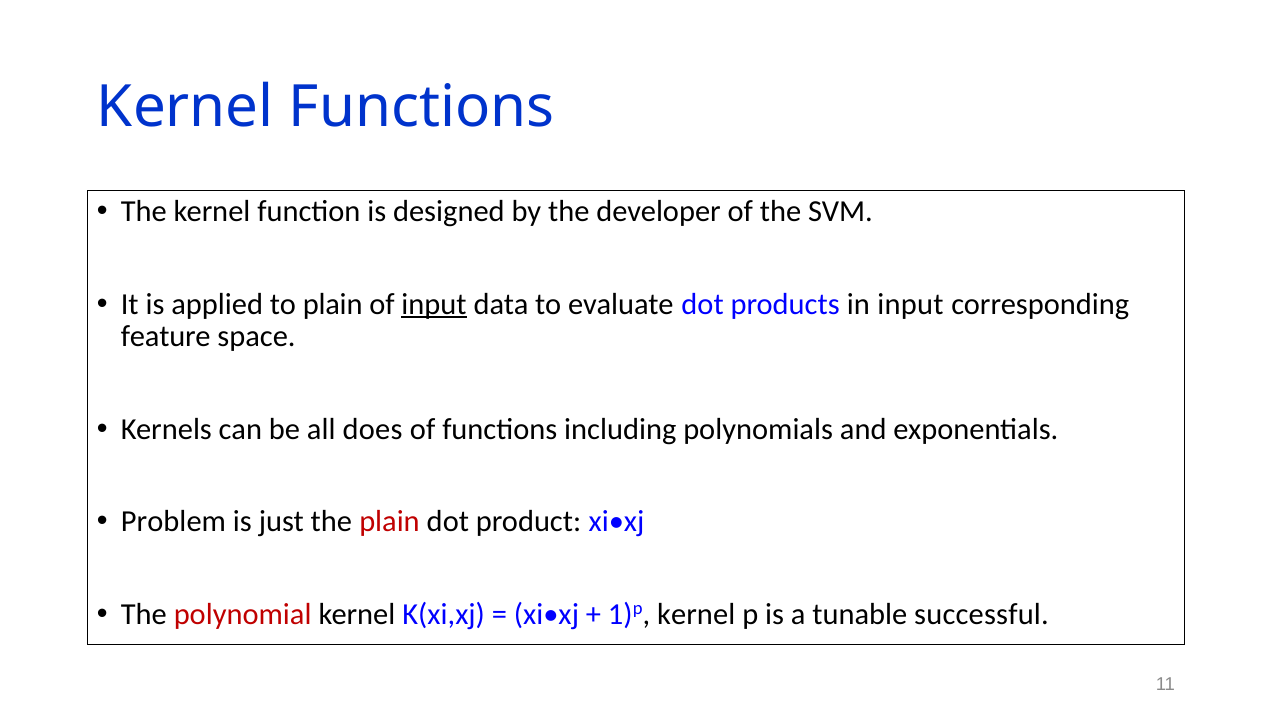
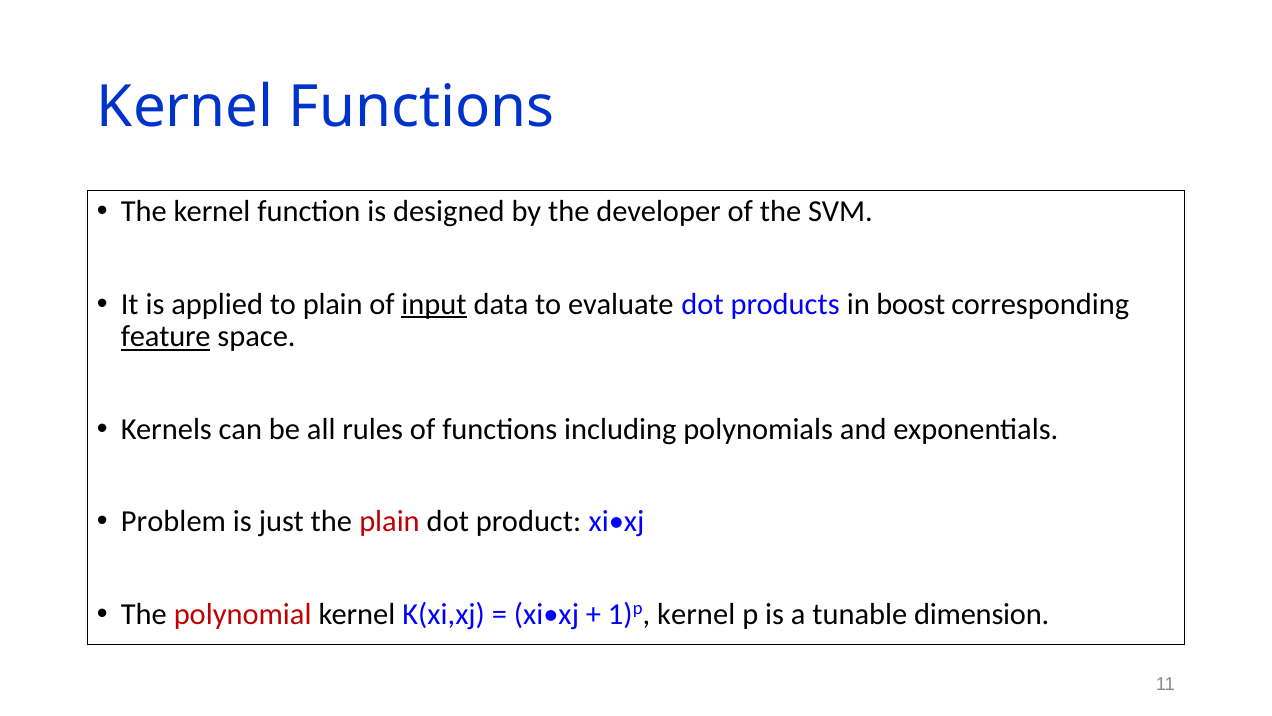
in input: input -> boost
feature underline: none -> present
does: does -> rules
successful: successful -> dimension
